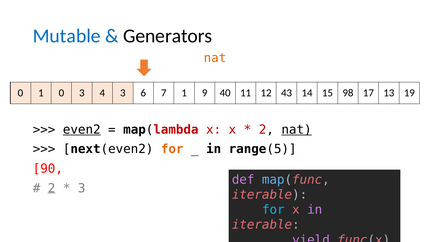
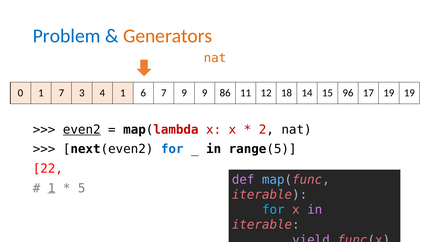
Mutable: Mutable -> Problem
Generators colour: black -> orange
1 0: 0 -> 7
4 3: 3 -> 1
7 1: 1 -> 9
40: 40 -> 86
43: 43 -> 18
98: 98 -> 96
17 13: 13 -> 19
nat at (297, 130) underline: present -> none
for at (172, 149) colour: orange -> blue
90: 90 -> 22
2 at (52, 188): 2 -> 1
3 at (82, 188): 3 -> 5
